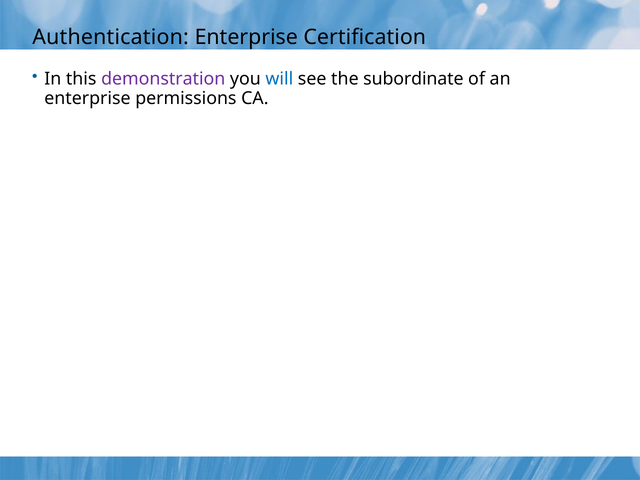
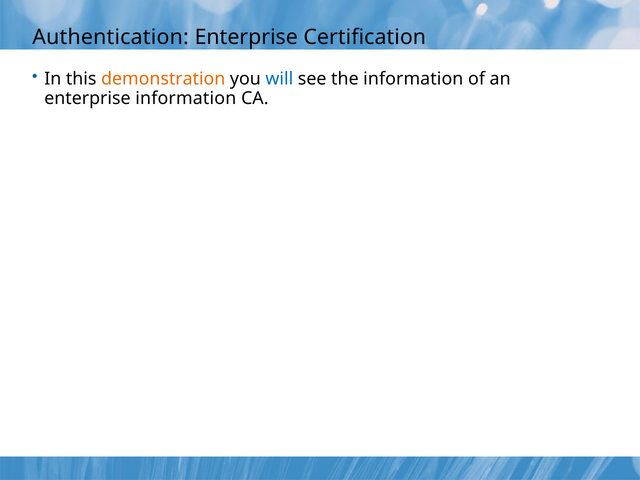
demonstration colour: purple -> orange
the subordinate: subordinate -> information
enterprise permissions: permissions -> information
